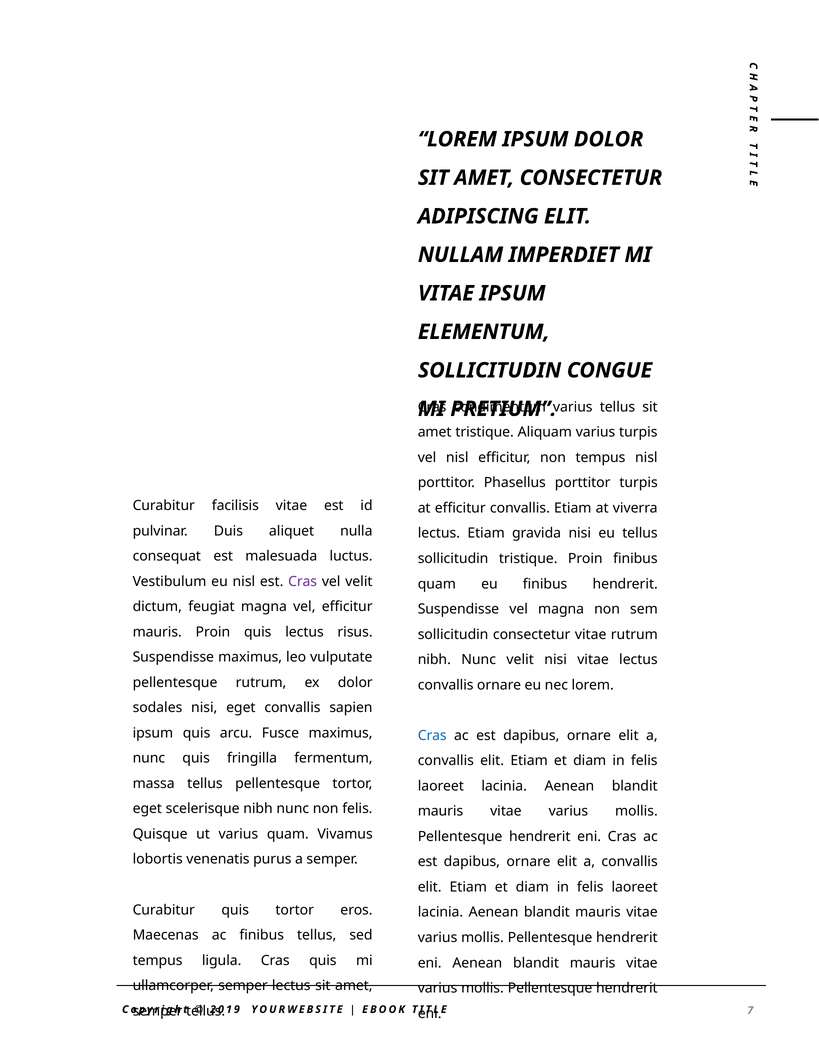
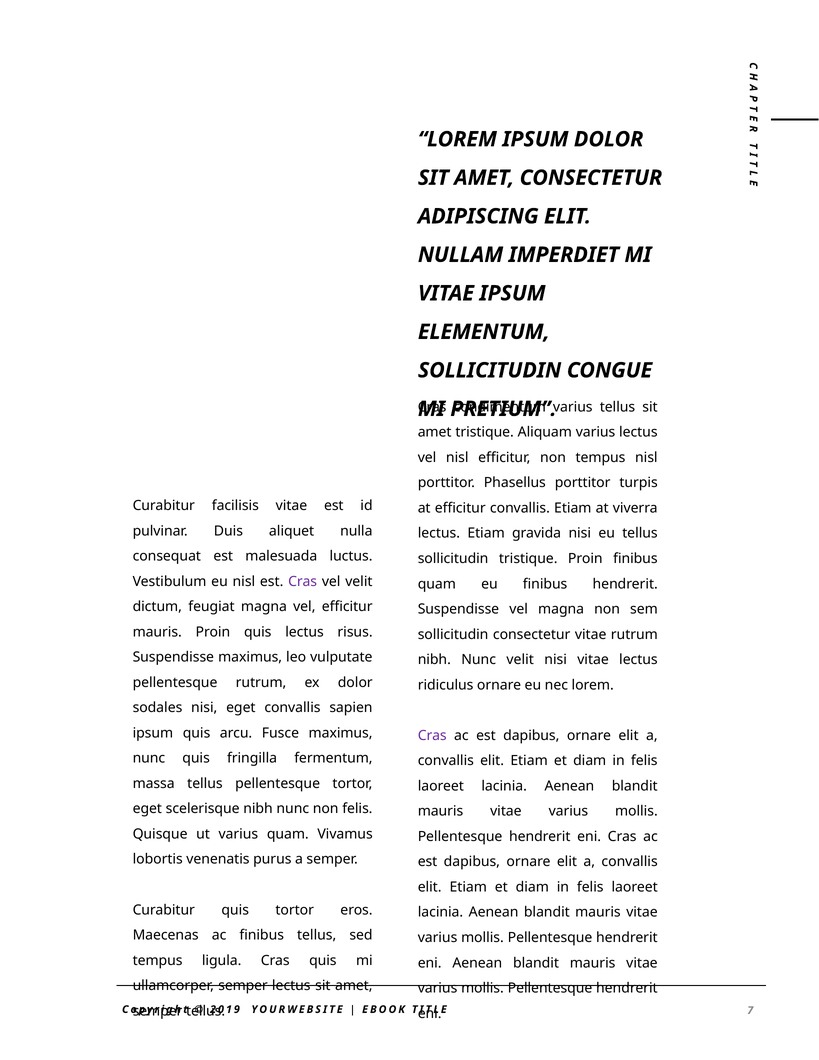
varius turpis: turpis -> lectus
convallis at (446, 685): convallis -> ridiculus
Cras at (432, 735) colour: blue -> purple
